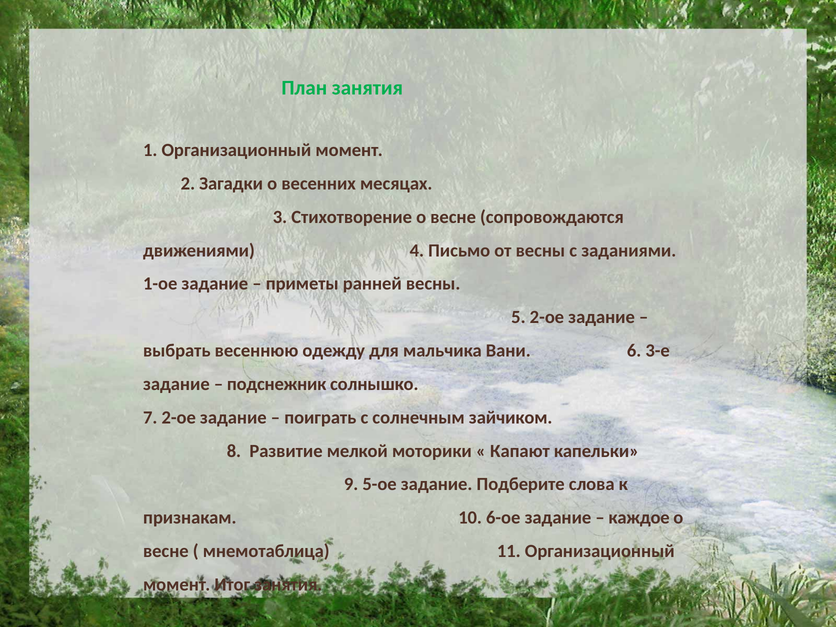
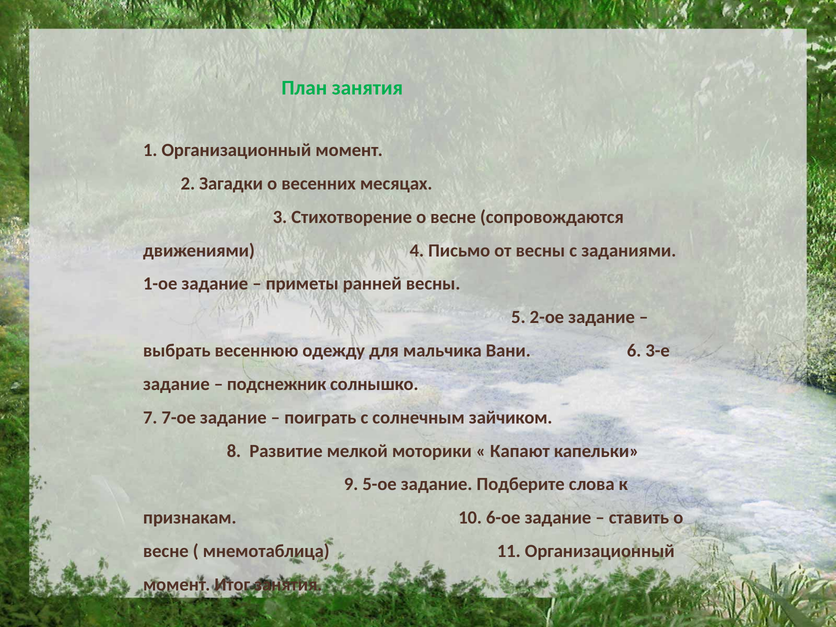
7 2-ое: 2-ое -> 7-ое
каждое: каждое -> ставить
